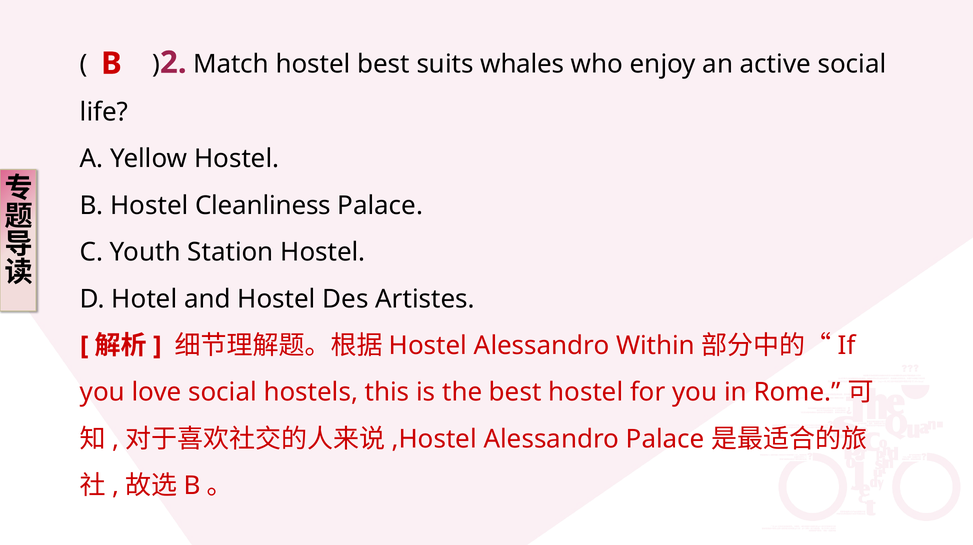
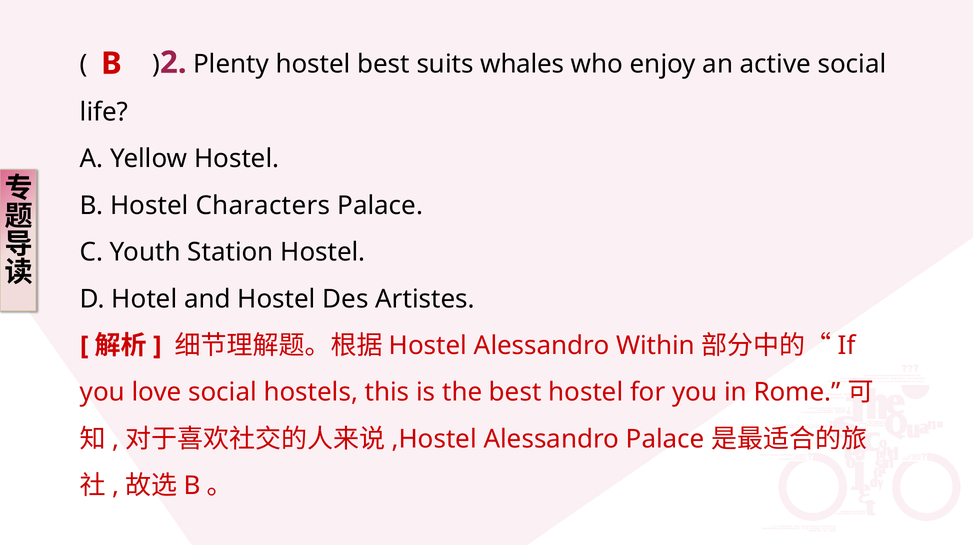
Match: Match -> Plenty
Cleanliness: Cleanliness -> Characters
